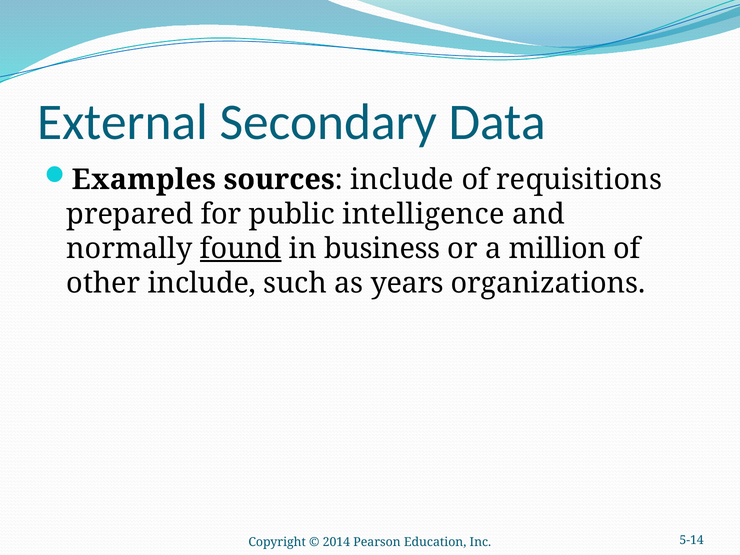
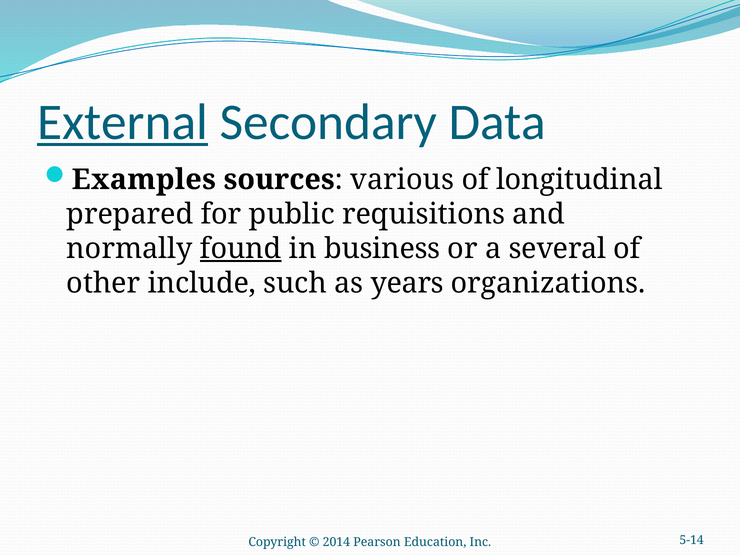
External underline: none -> present
sources include: include -> various
requisitions: requisitions -> longitudinal
intelligence: intelligence -> requisitions
million: million -> several
